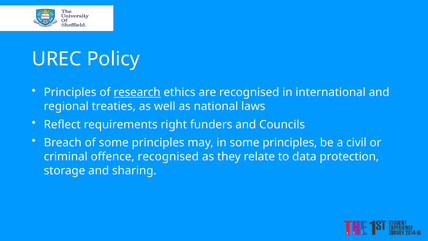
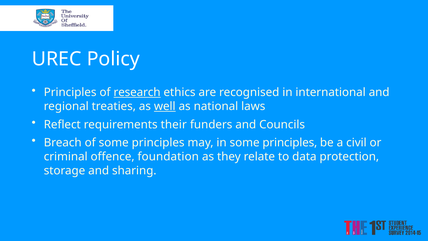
well underline: none -> present
right: right -> their
offence recognised: recognised -> foundation
